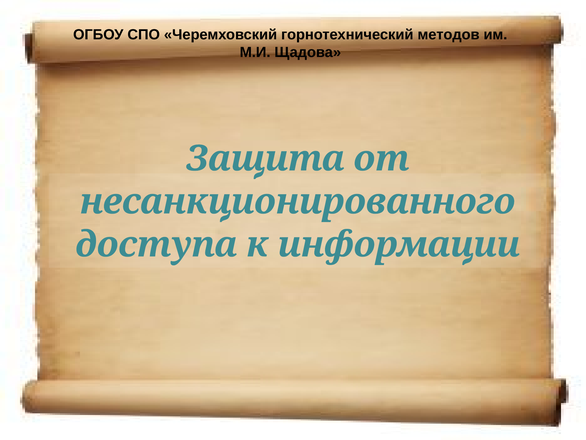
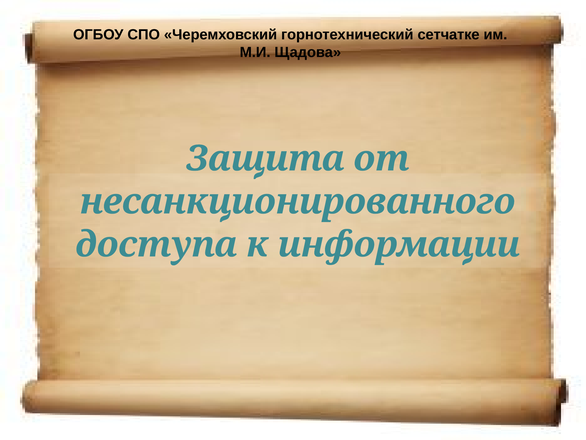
методов: методов -> сетчатке
